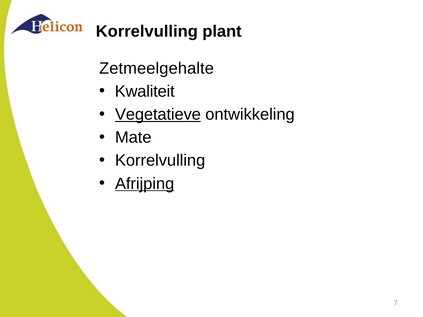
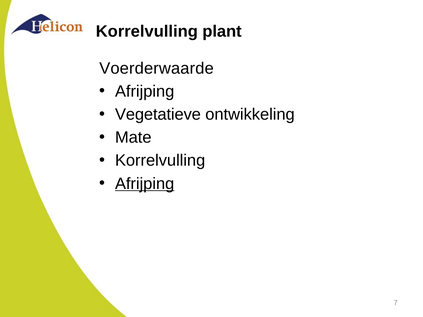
Zetmeelgehalte: Zetmeelgehalte -> Voerderwaarde
Kwaliteit at (145, 92): Kwaliteit -> Afrijping
Vegetatieve underline: present -> none
